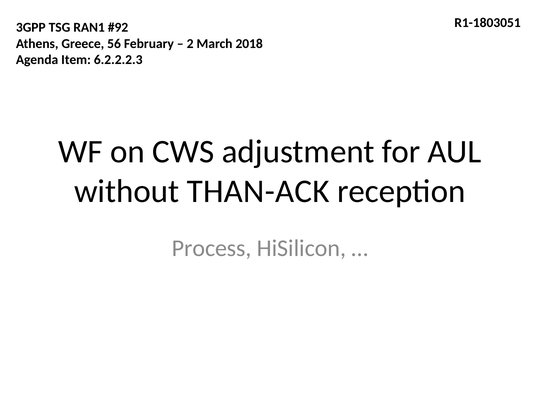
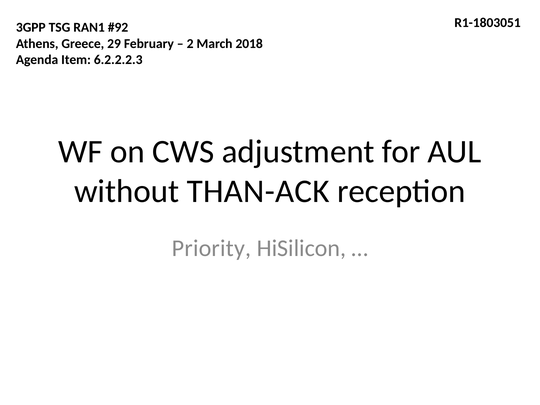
56: 56 -> 29
Process: Process -> Priority
